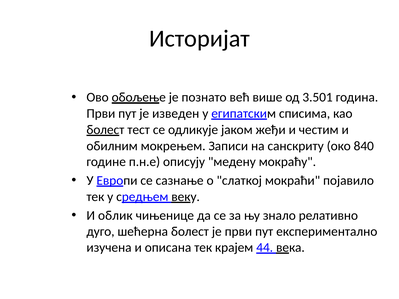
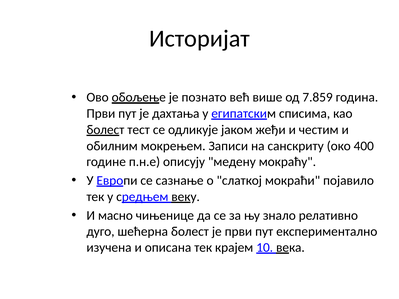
3.501: 3.501 -> 7.859
изведен: изведен -> дахтања
840: 840 -> 400
облик: облик -> масно
44: 44 -> 10
